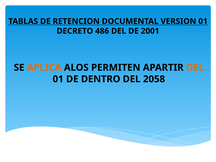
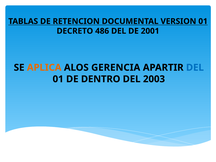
PERMITEN: PERMITEN -> GERENCIA
DEL at (195, 68) colour: orange -> blue
2058: 2058 -> 2003
